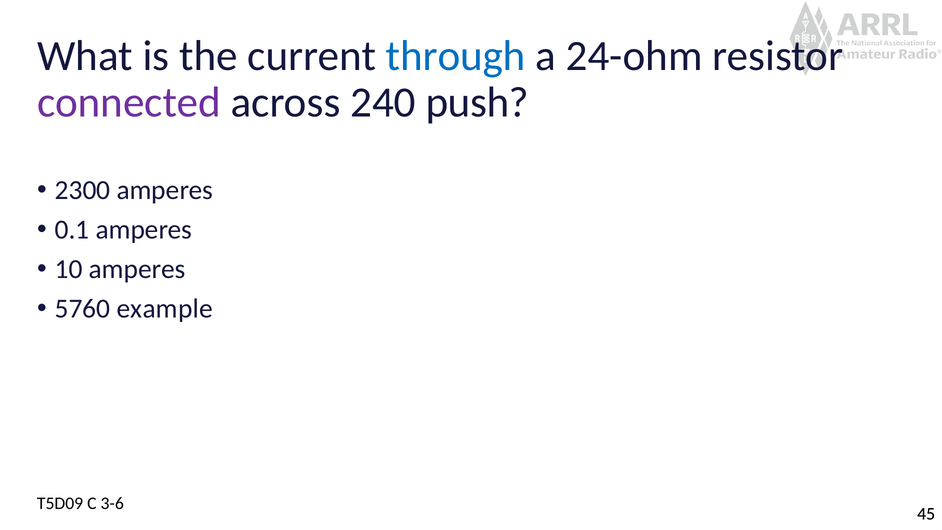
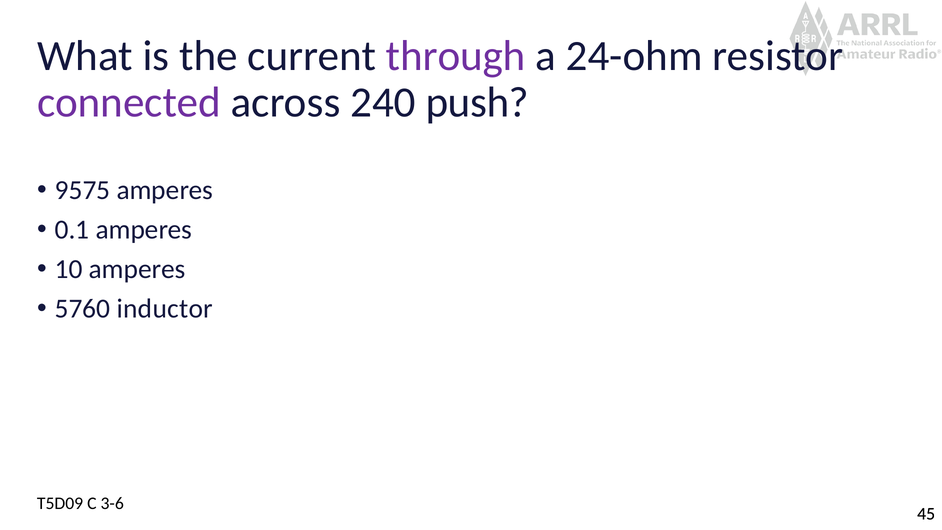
through colour: blue -> purple
2300: 2300 -> 9575
example: example -> inductor
